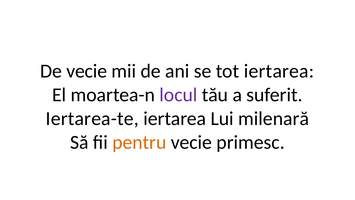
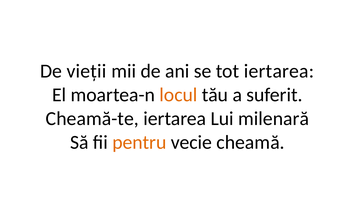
De vecie: vecie -> vieții
locul colour: purple -> orange
Iertarea-te: Iertarea-te -> Cheamă-te
primesc: primesc -> cheamă
